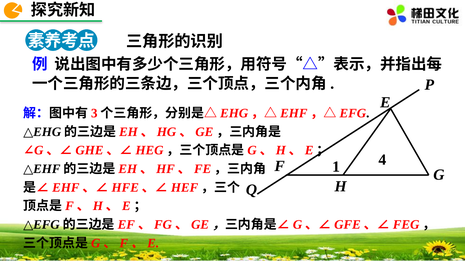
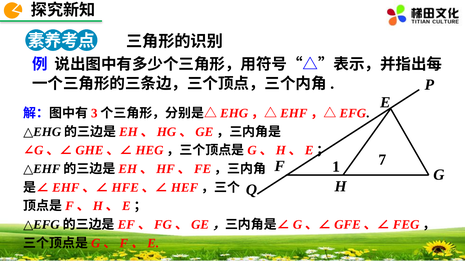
4: 4 -> 7
